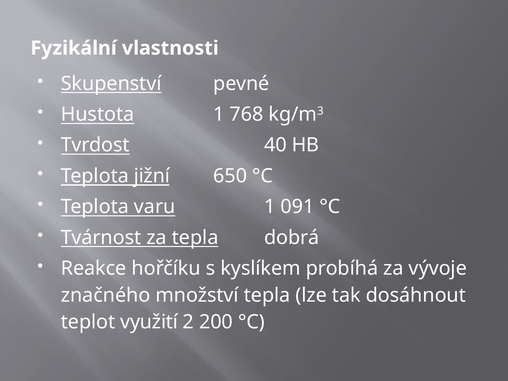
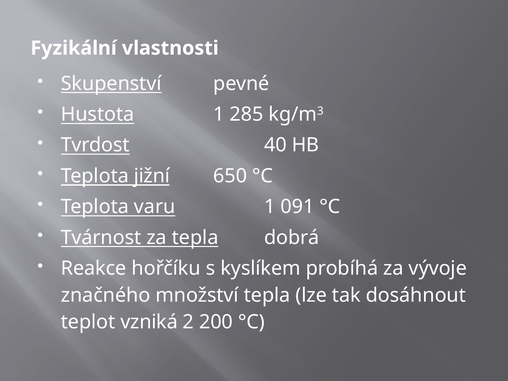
768: 768 -> 285
využití: využití -> vzniká
